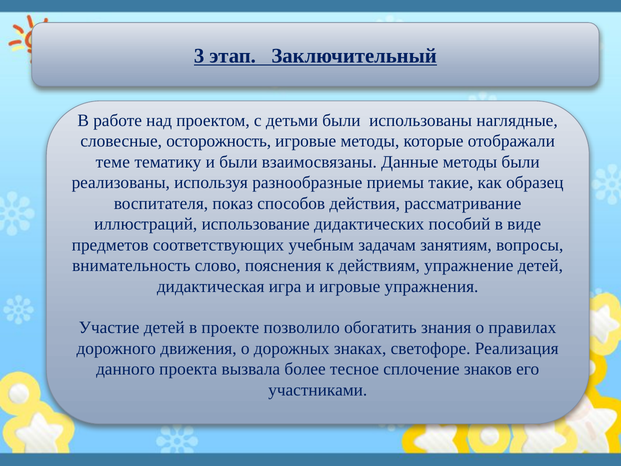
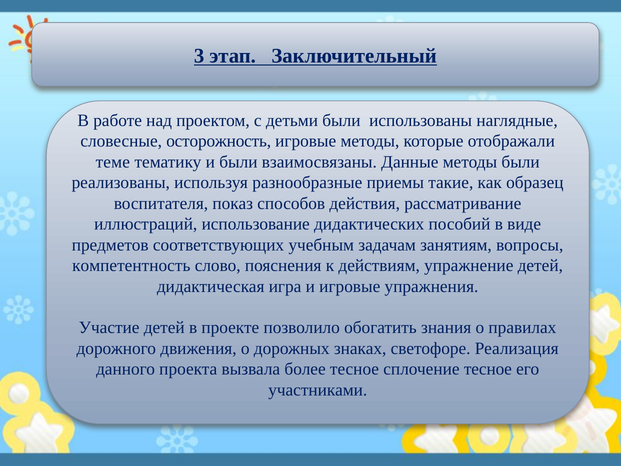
внимательность: внимательность -> компетентность
сплочение знаков: знаков -> тесное
